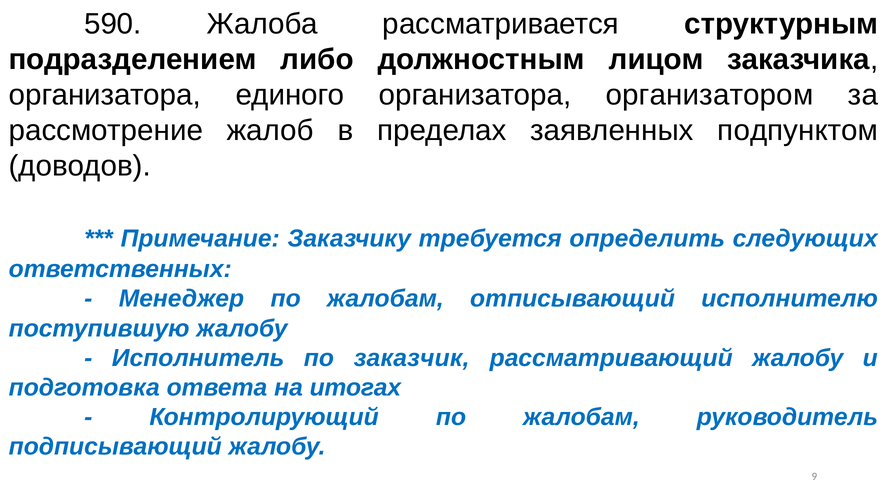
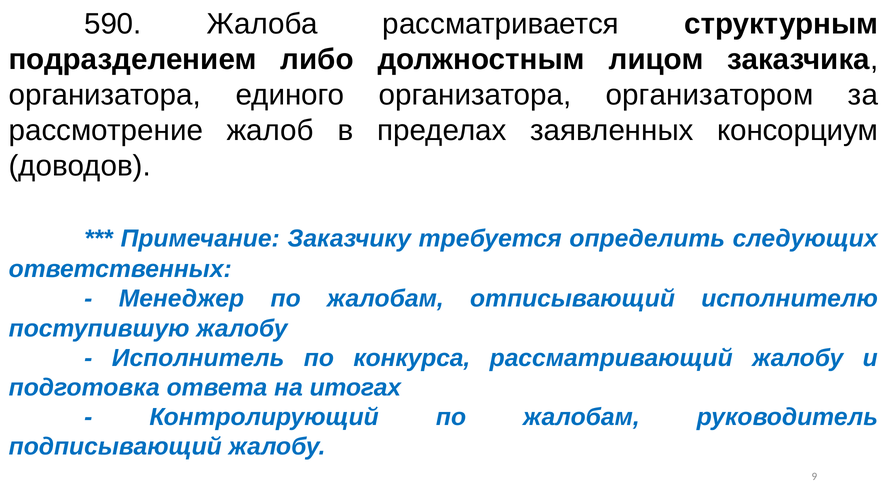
подпунктом: подпунктом -> консорциум
заказчик: заказчик -> конкурса
